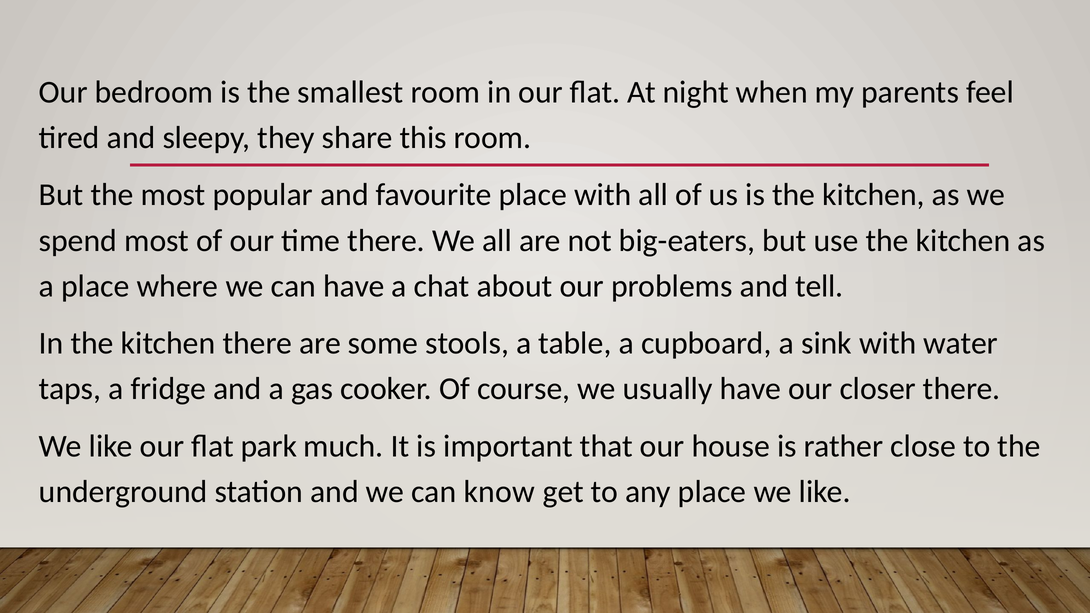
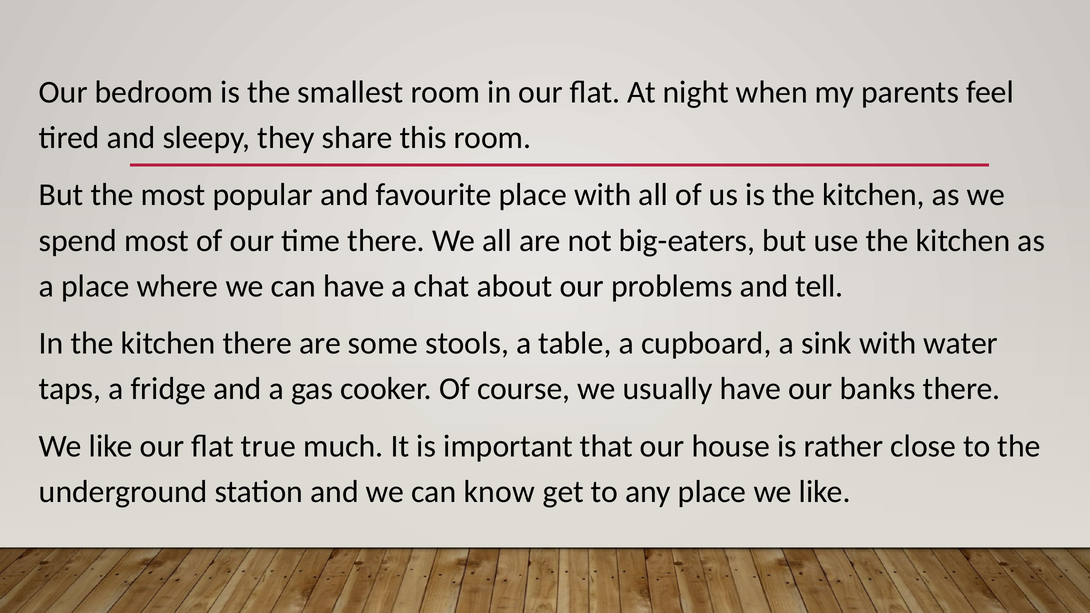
closer: closer -> banks
park: park -> true
